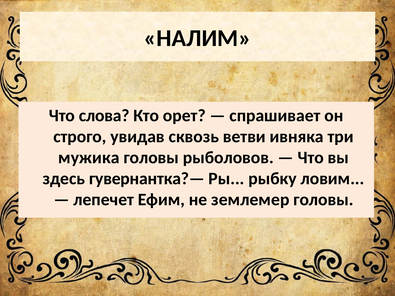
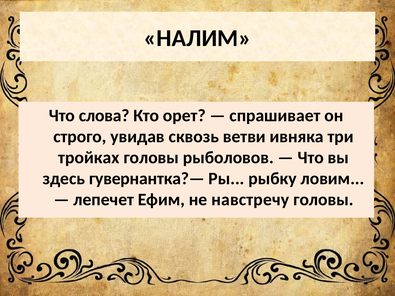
мужика: мужика -> тройках
землемер: землемер -> навстречу
